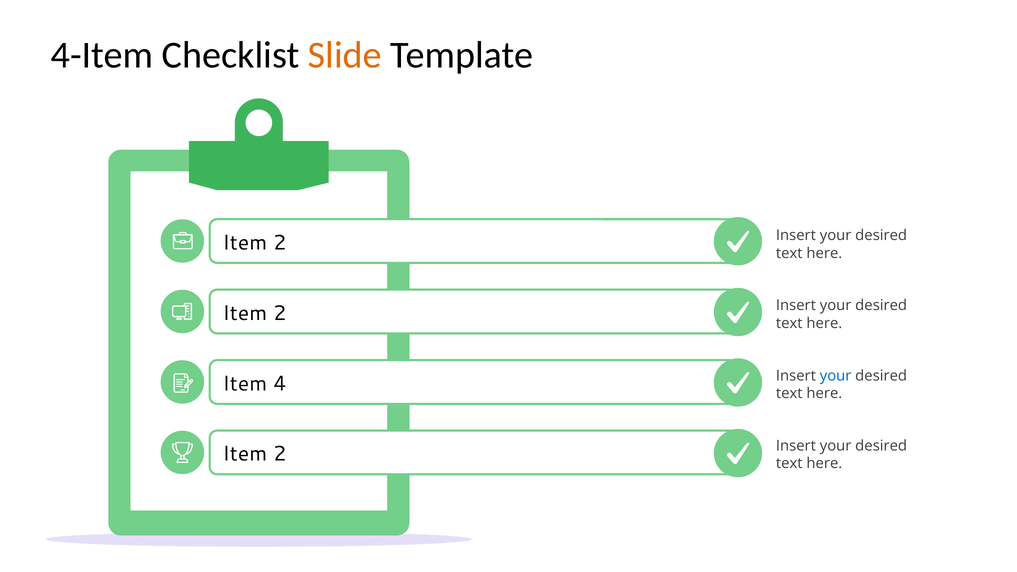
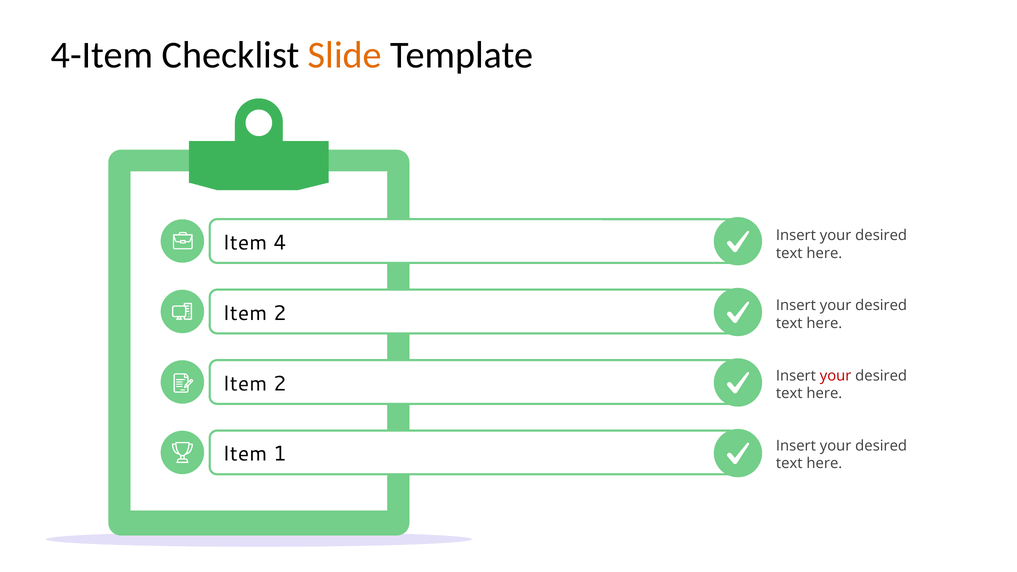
2 at (280, 243): 2 -> 4
your at (836, 376) colour: blue -> red
4 at (280, 384): 4 -> 2
2 at (280, 454): 2 -> 1
